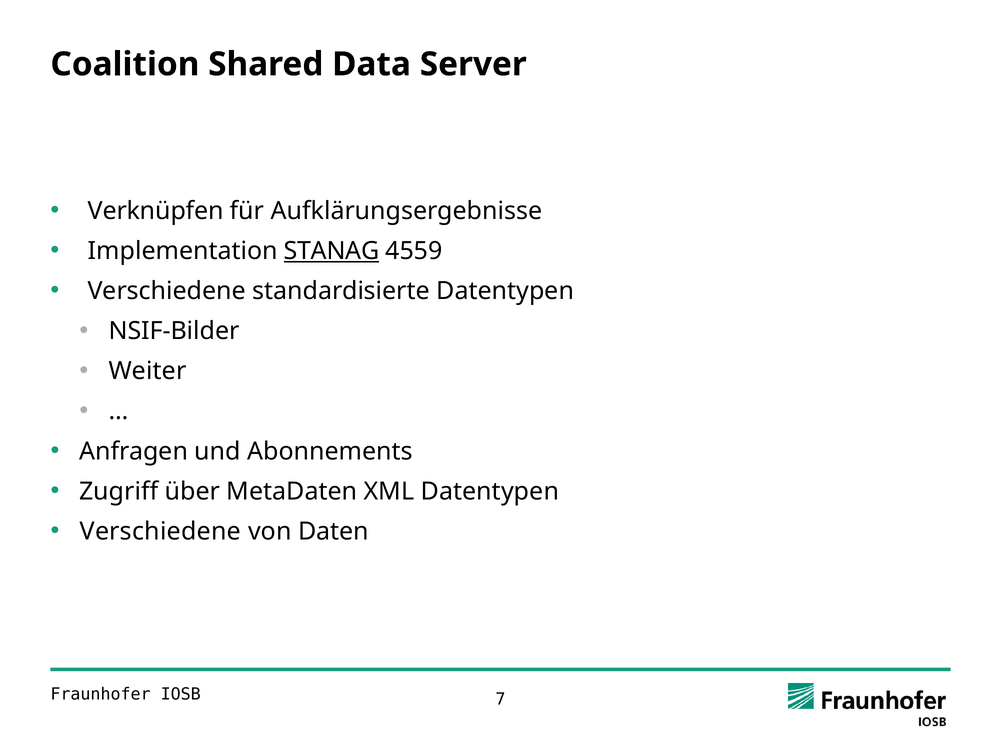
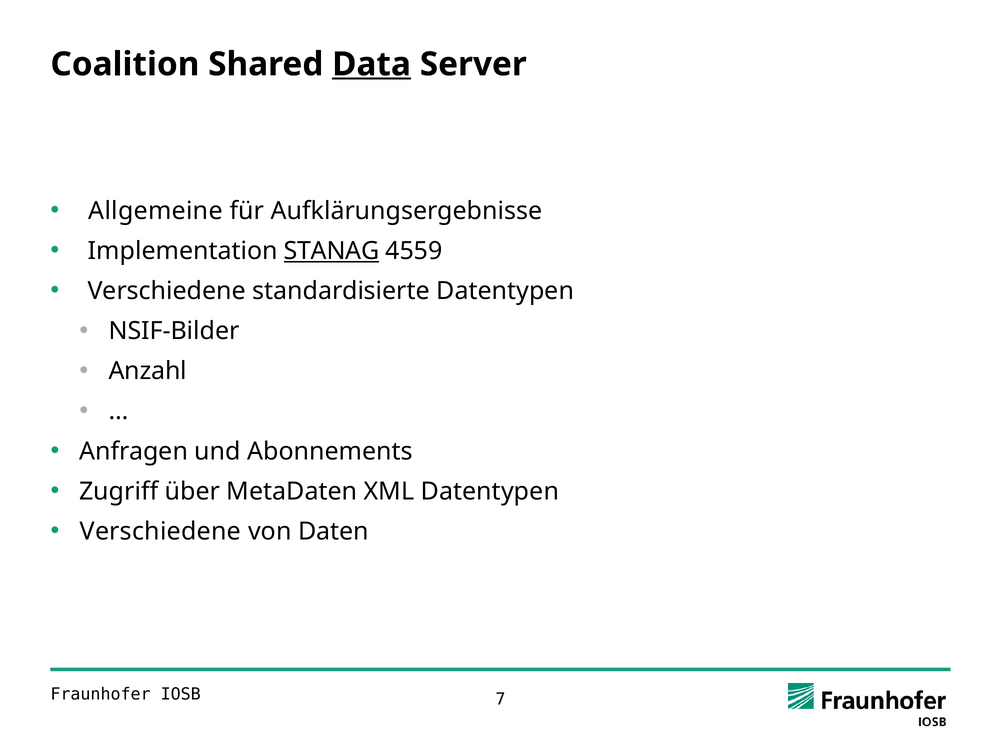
Data underline: none -> present
Verknüpfen: Verknüpfen -> Allgemeine
Weiter: Weiter -> Anzahl
